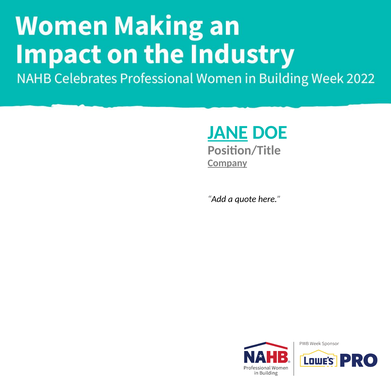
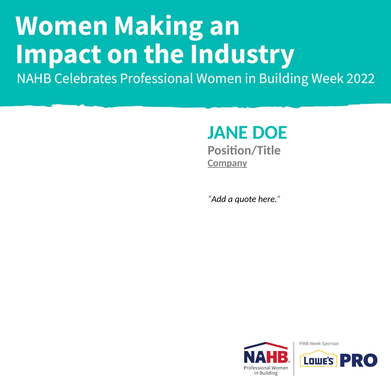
JANE underline: present -> none
